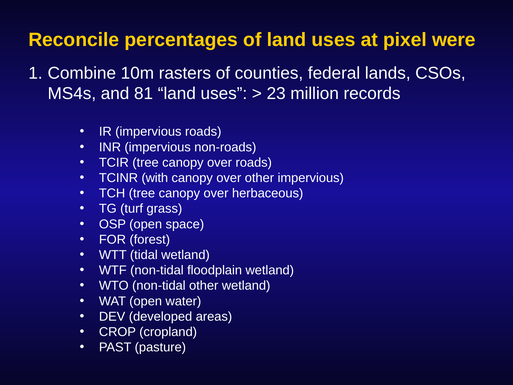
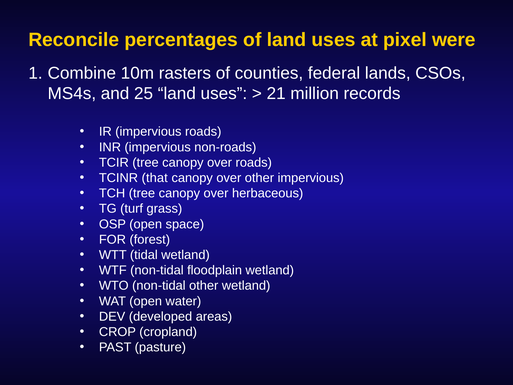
81: 81 -> 25
23: 23 -> 21
with: with -> that
